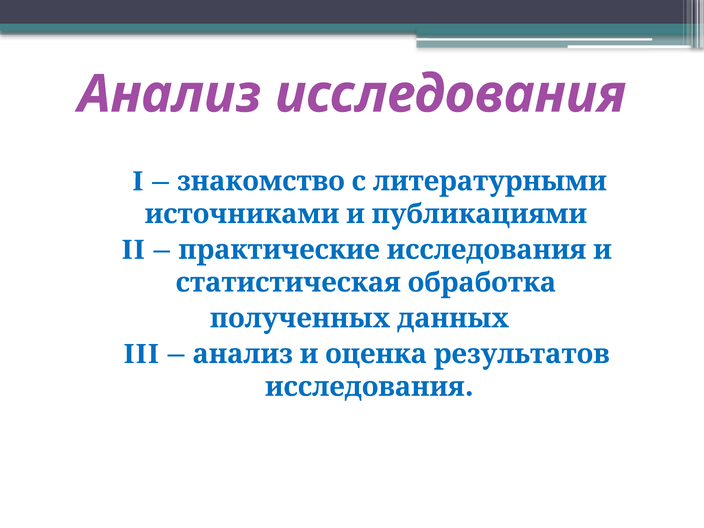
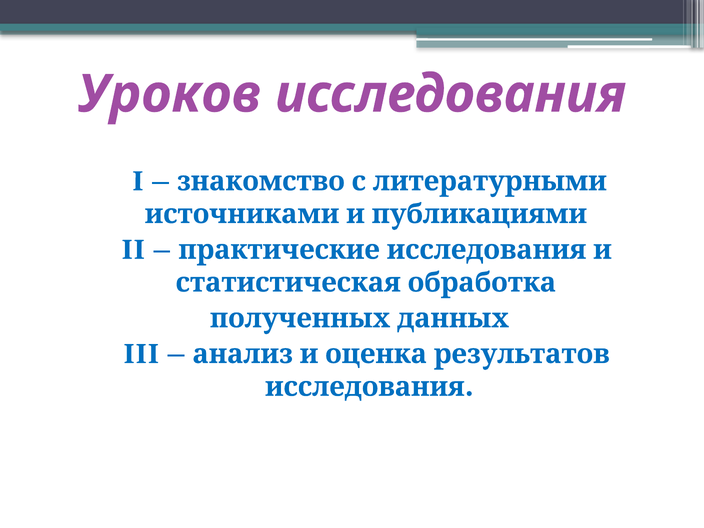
Анализ: Анализ -> Уроков
